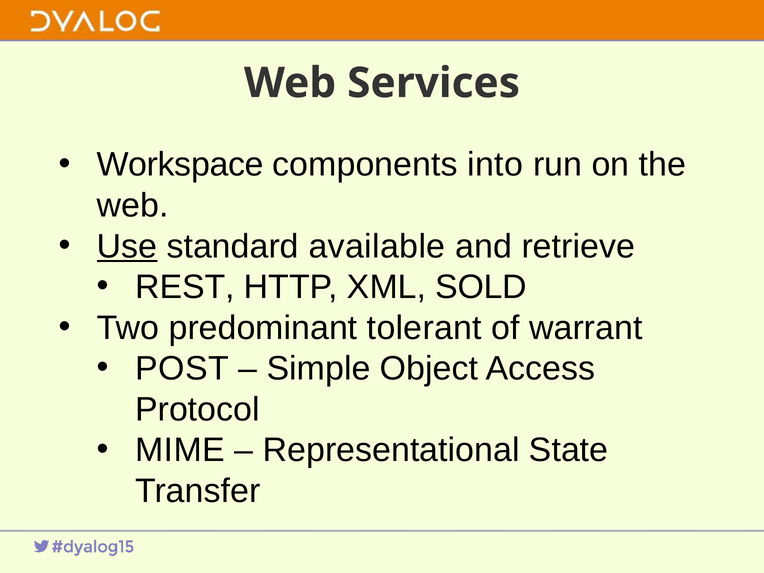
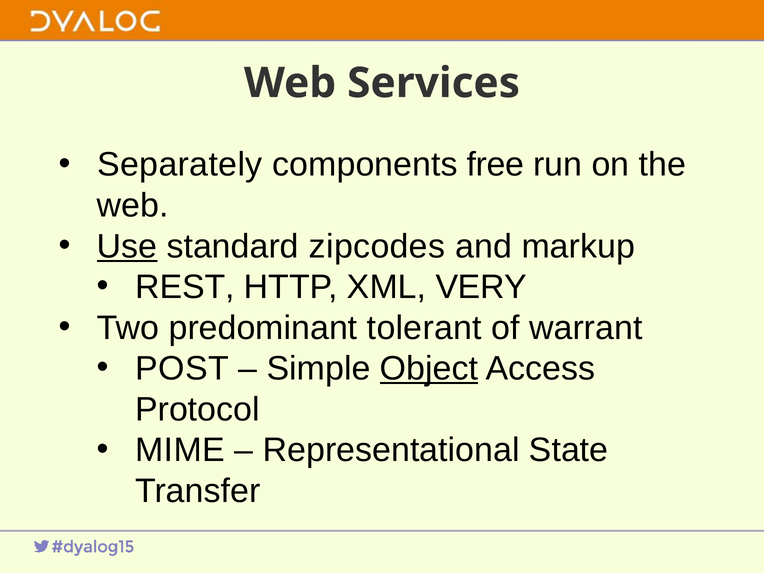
Workspace: Workspace -> Separately
into: into -> free
available: available -> zipcodes
retrieve: retrieve -> markup
SOLD: SOLD -> VERY
Object underline: none -> present
